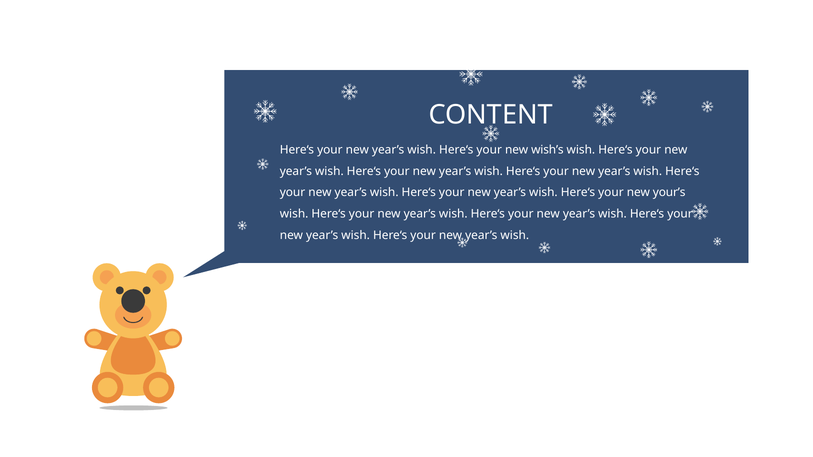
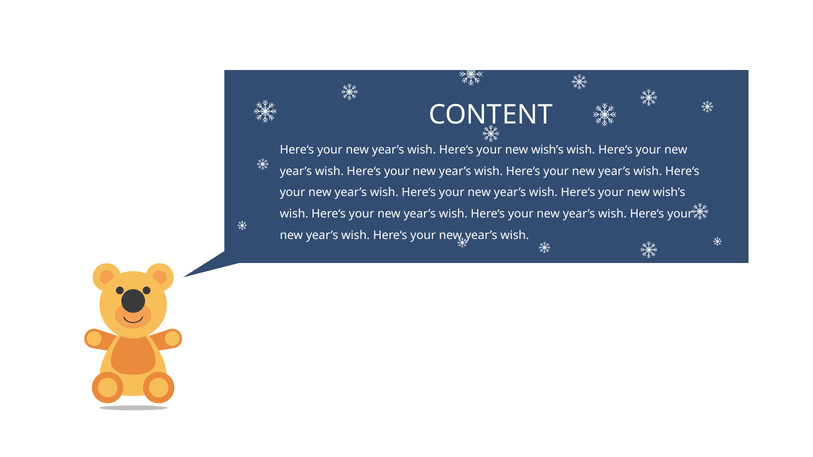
your’s at (669, 193): your’s -> wish’s
